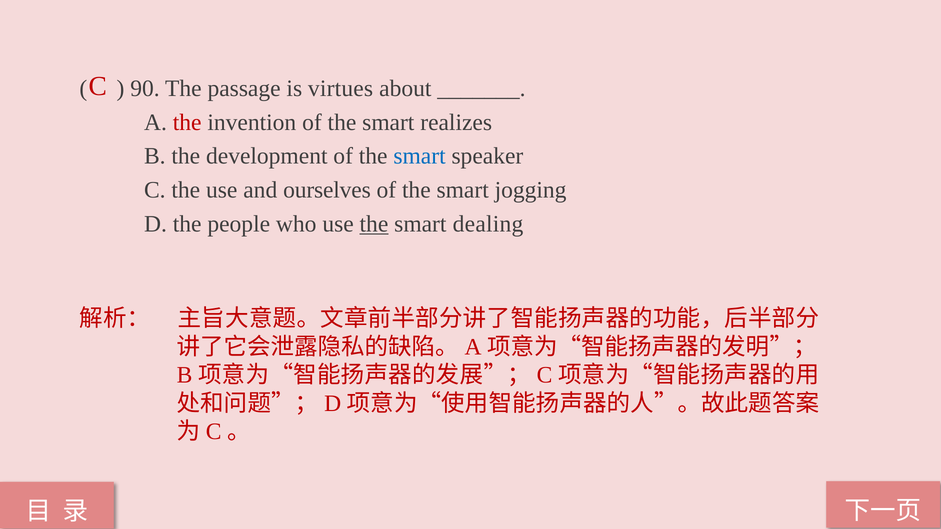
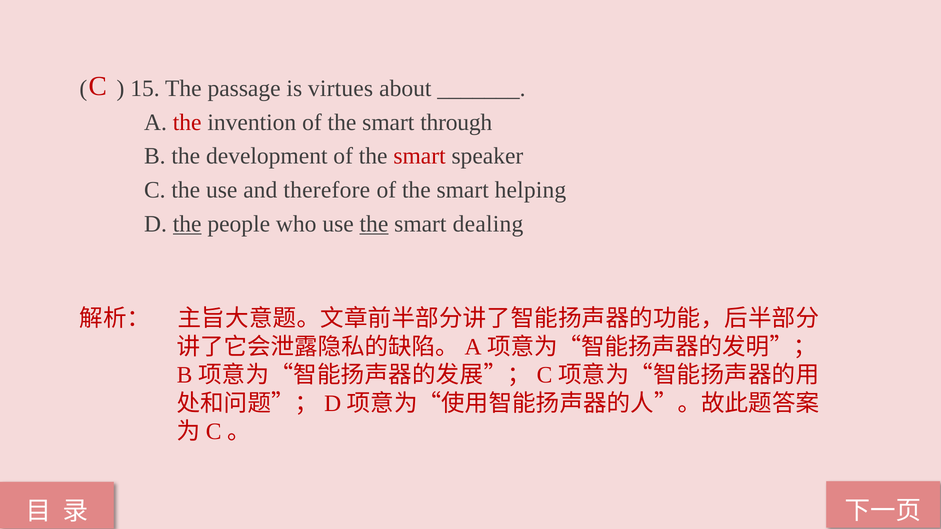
90: 90 -> 15
realizes: realizes -> through
smart at (420, 156) colour: blue -> red
ourselves: ourselves -> therefore
jogging: jogging -> helping
the at (187, 224) underline: none -> present
